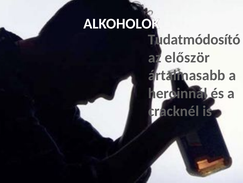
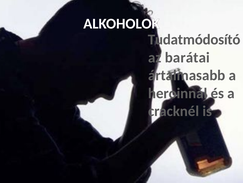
először: először -> barátai
